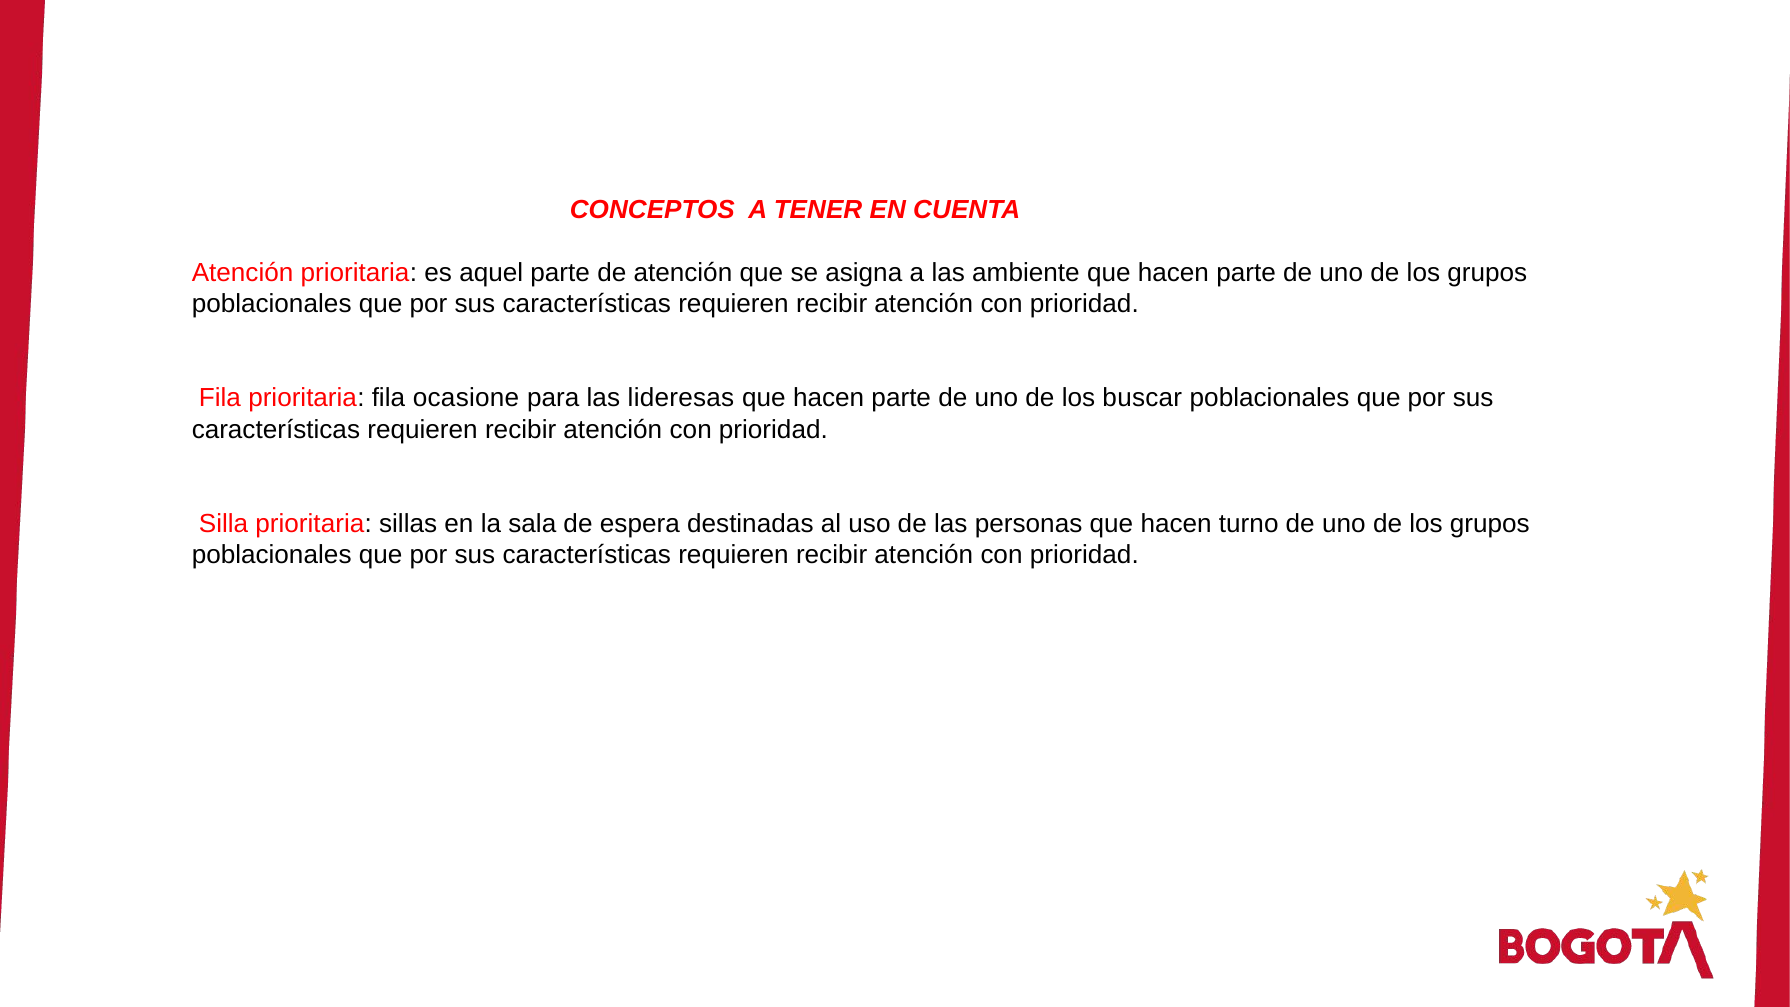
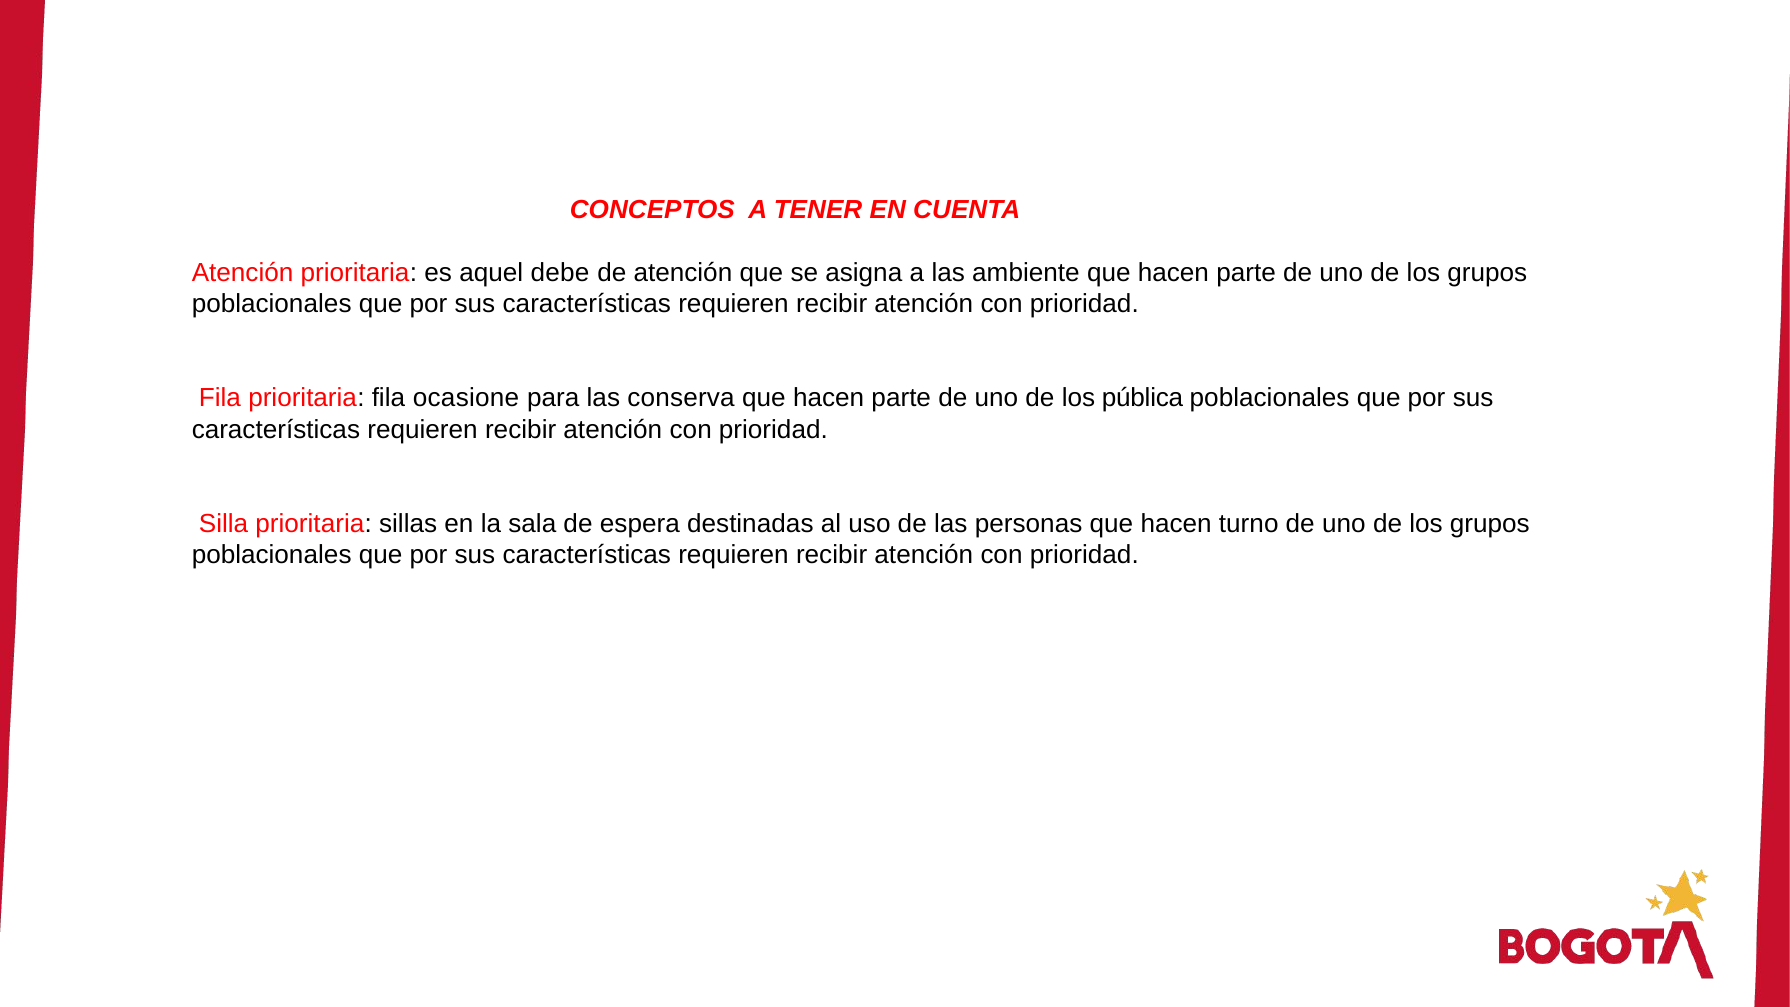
aquel parte: parte -> debe
lideresas: lideresas -> conserva
buscar: buscar -> pública
